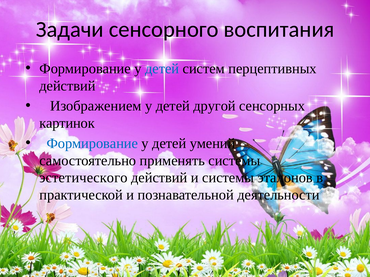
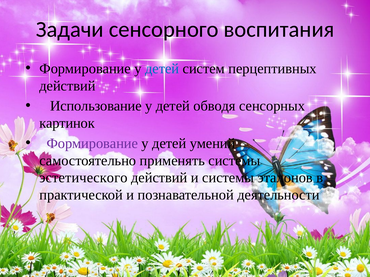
Изображением: Изображением -> Использование
другой: другой -> обводя
Формирование at (92, 144) colour: blue -> purple
